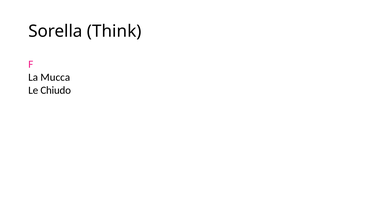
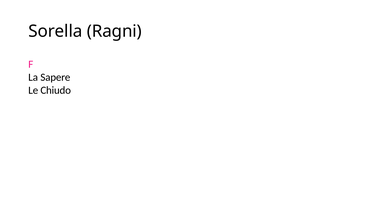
Think: Think -> Ragni
Mucca: Mucca -> Sapere
